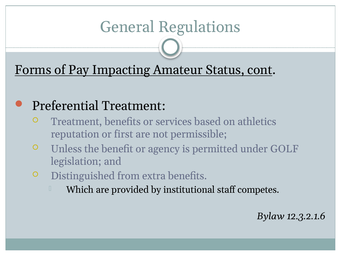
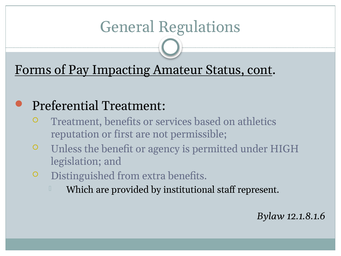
GOLF: GOLF -> HIGH
competes: competes -> represent
12.3.2.1.6: 12.3.2.1.6 -> 12.1.8.1.6
